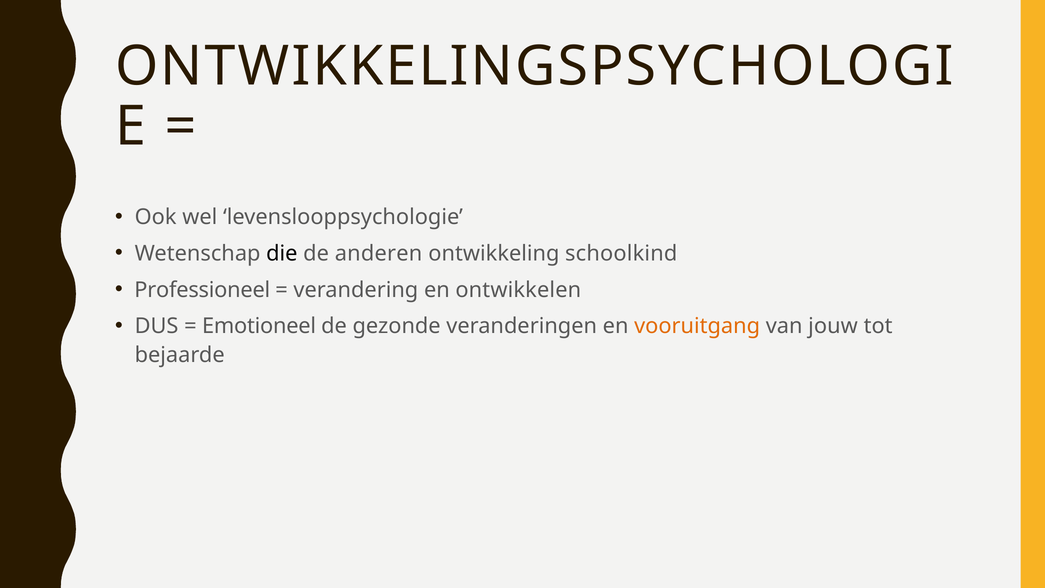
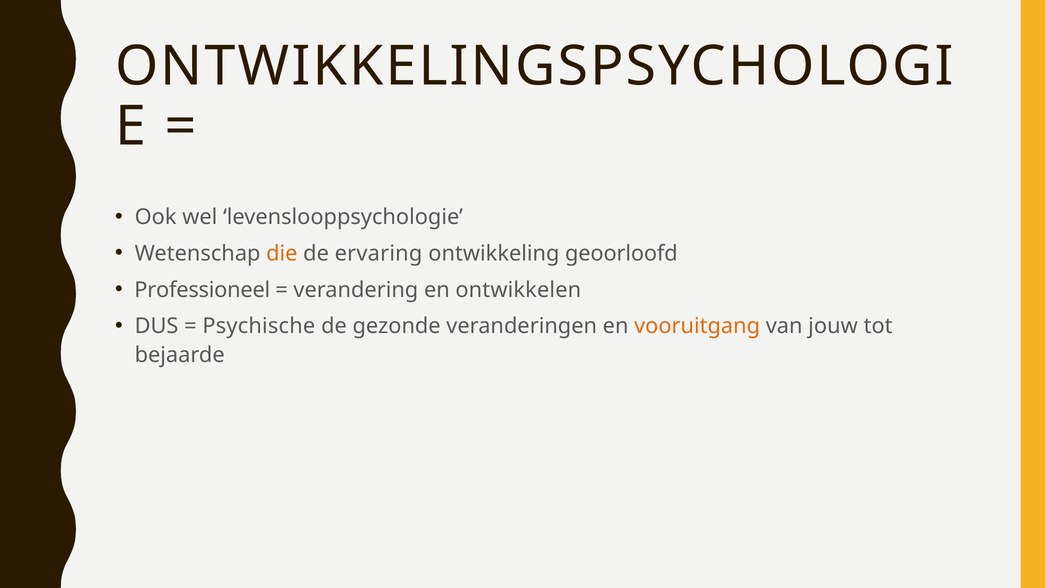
die colour: black -> orange
anderen: anderen -> ervaring
schoolkind: schoolkind -> geoorloofd
Emotioneel: Emotioneel -> Psychische
